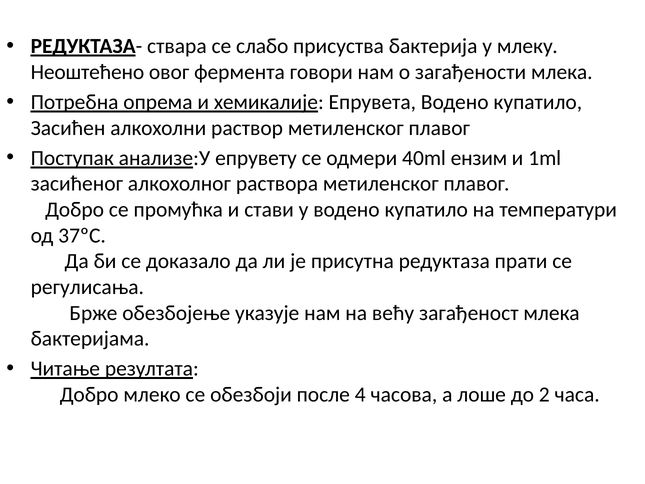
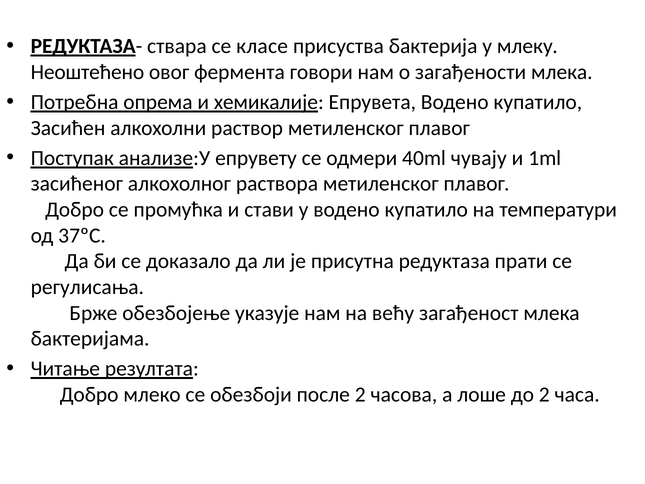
слабо: слабо -> класе
ензим: ензим -> чувају
после 4: 4 -> 2
